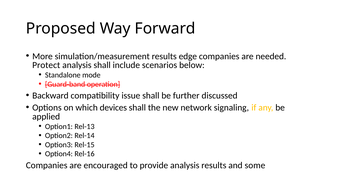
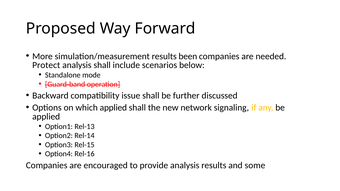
edge: edge -> been
which devices: devices -> applied
